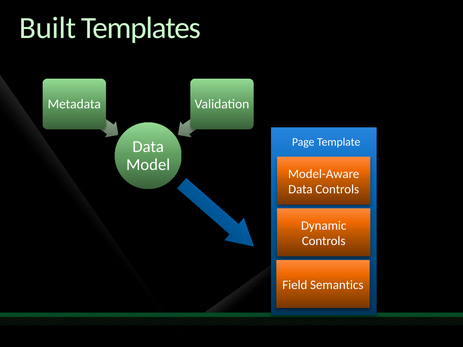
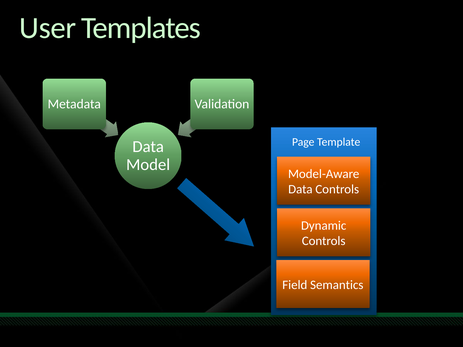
Built: Built -> User
